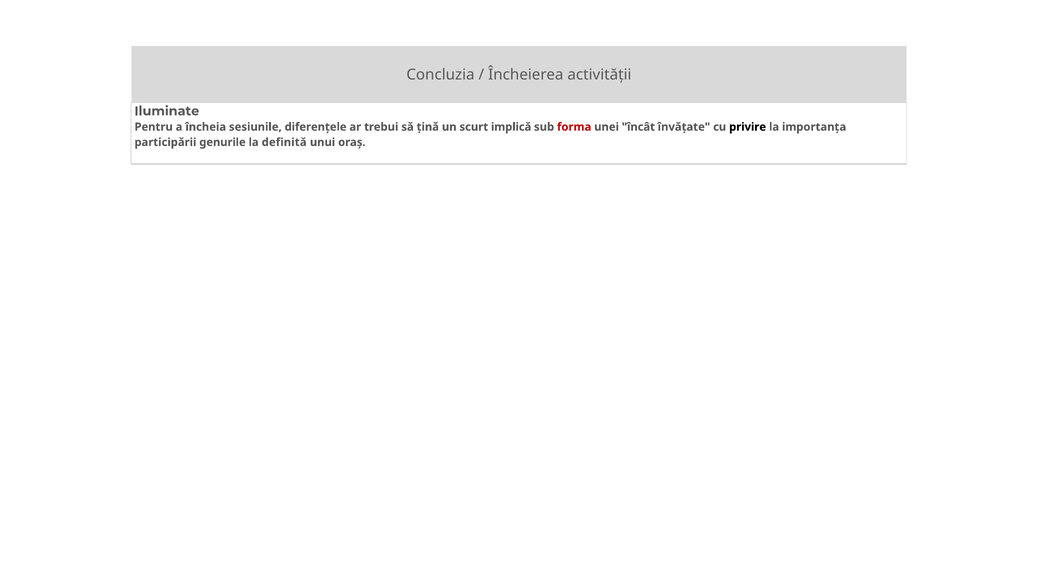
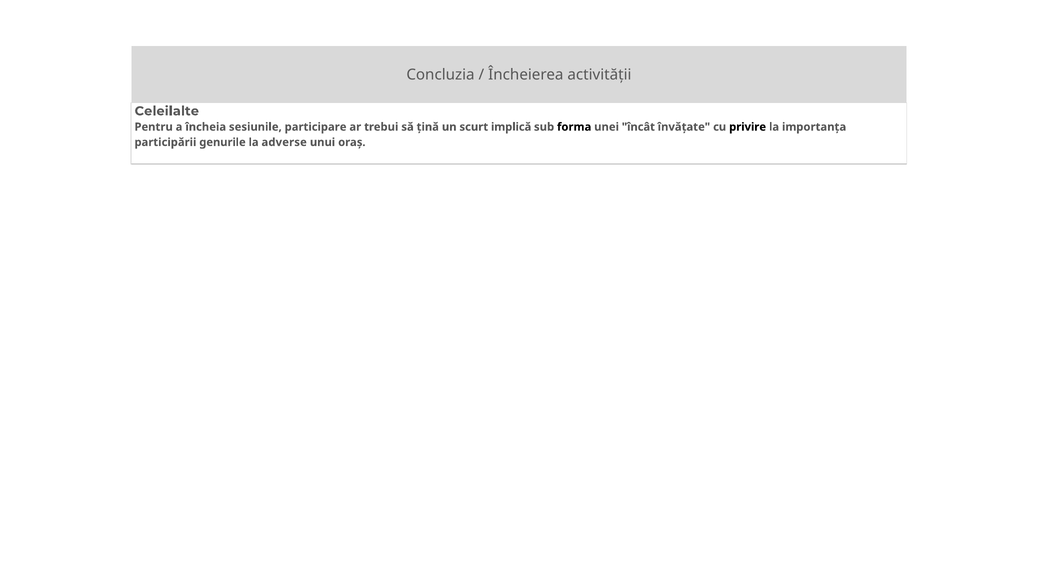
Iluminate: Iluminate -> Celeilalte
diferențele: diferențele -> participare
forma colour: red -> black
definită: definită -> adverse
